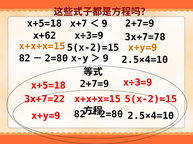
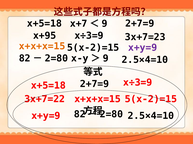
x+62: x+62 -> x+95
3x+7=78: 3x+7=78 -> 3x+7=23
x+y=9 at (143, 48) colour: orange -> purple
